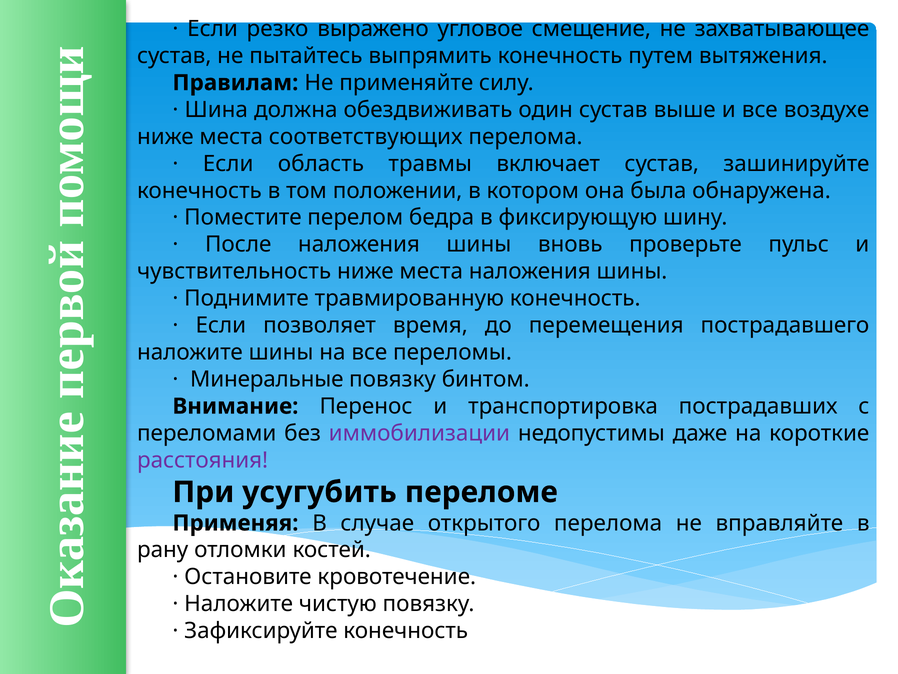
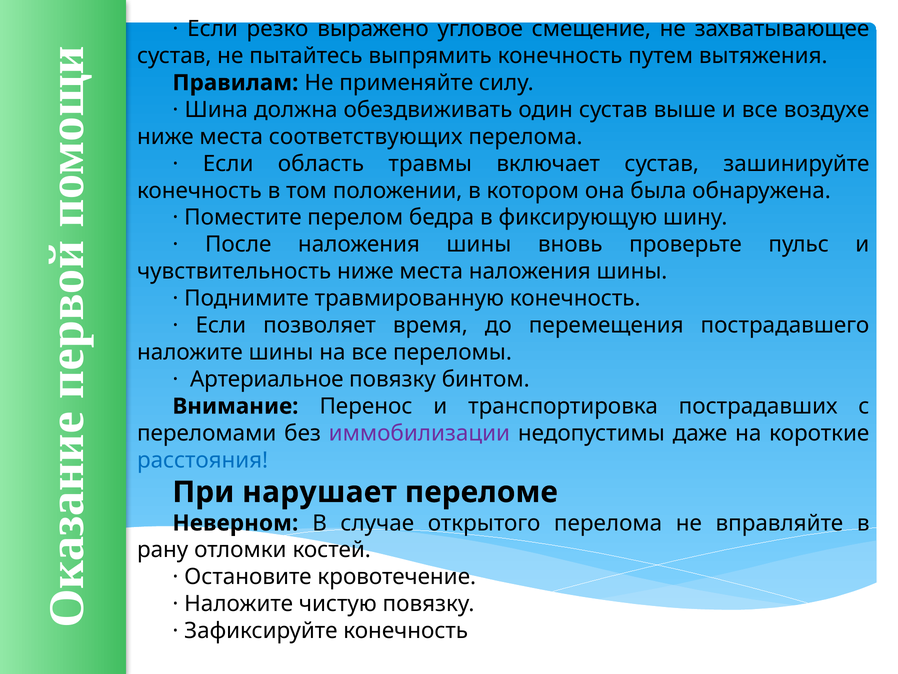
Минеральные: Минеральные -> Артериальное
расстояния colour: purple -> blue
усугубить: усугубить -> нарушает
Применяя: Применяя -> Неверном
